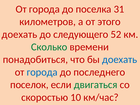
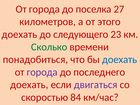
31: 31 -> 27
52: 52 -> 23
города at (42, 72) colour: blue -> purple
поселок at (29, 85): поселок -> доехать
двигаться colour: green -> purple
10: 10 -> 84
